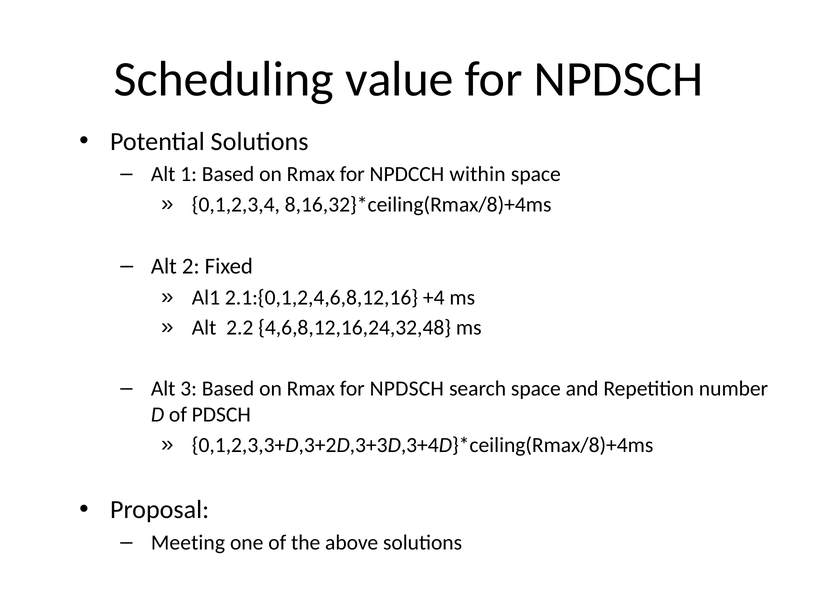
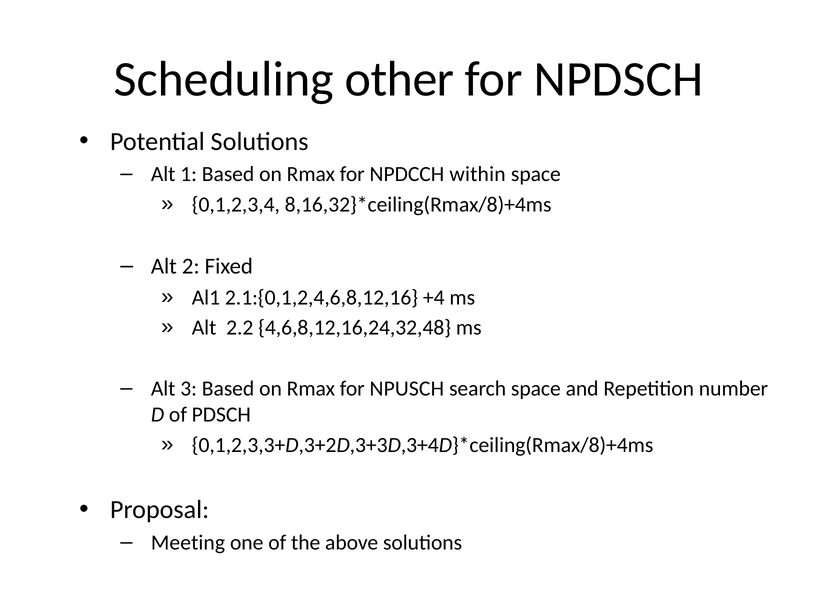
value: value -> other
Rmax for NPDSCH: NPDSCH -> NPUSCH
